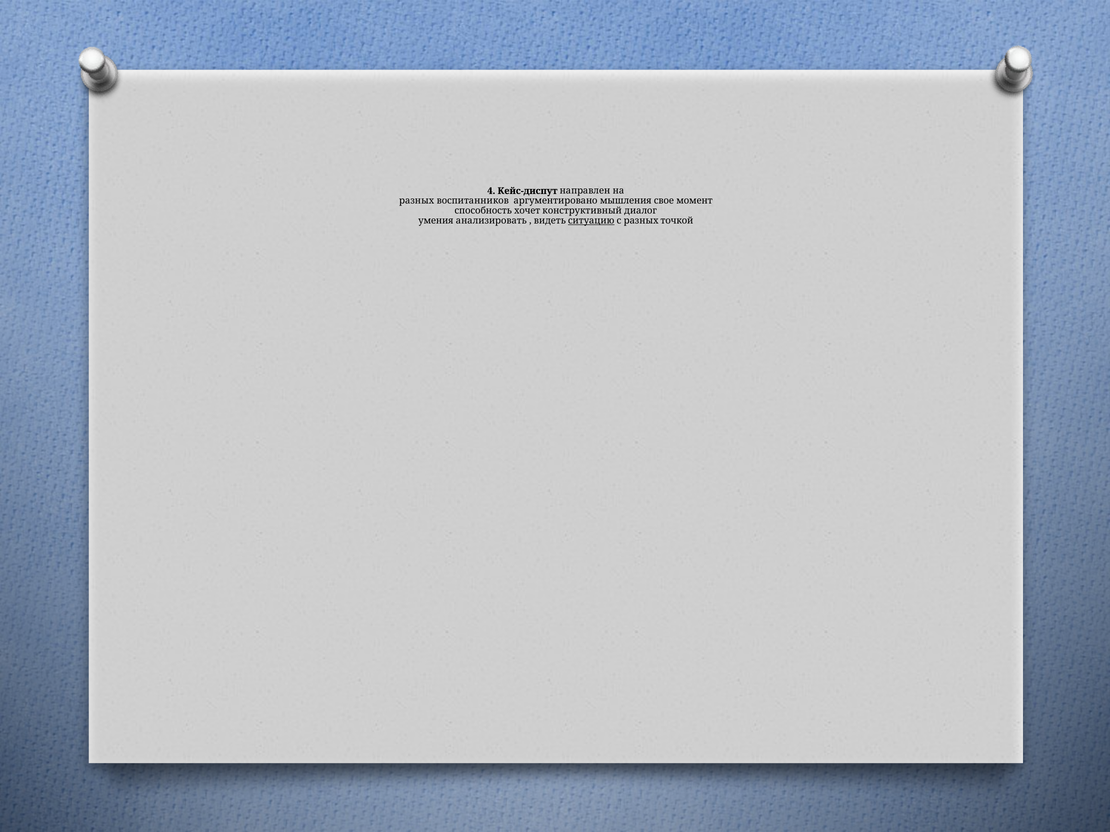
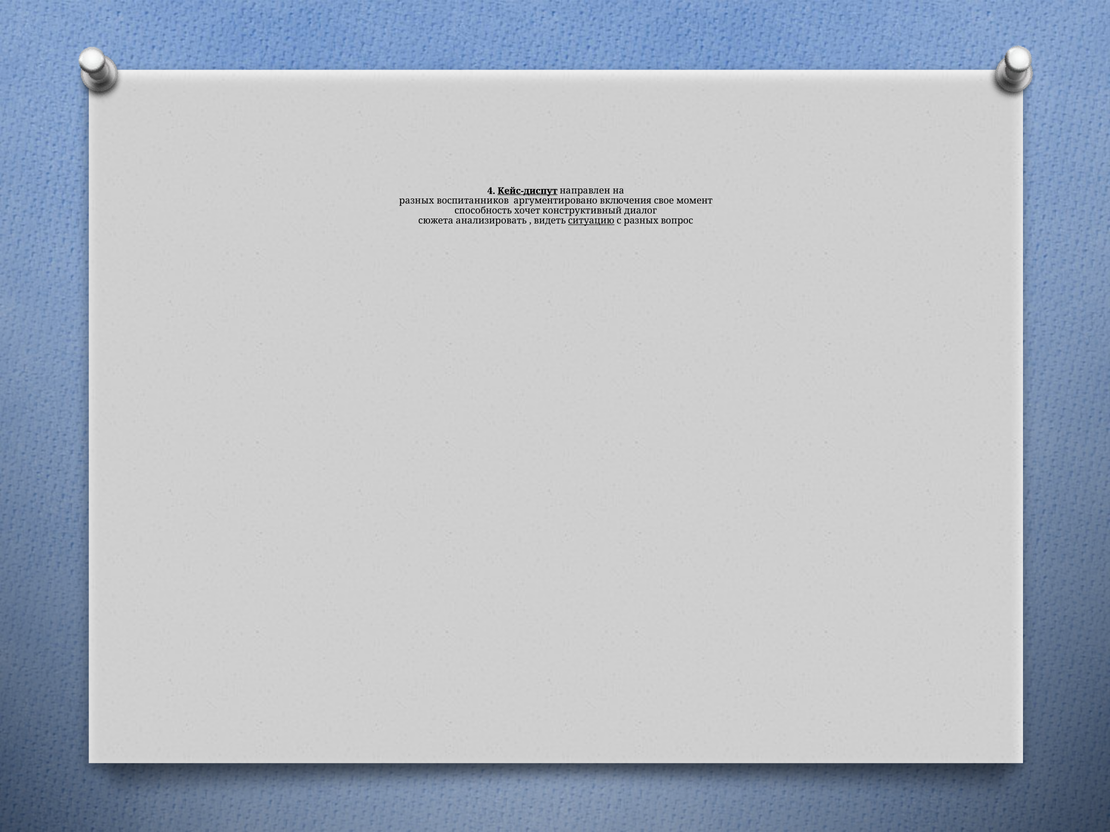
Кейс-диспут underline: none -> present
мышления: мышления -> включения
умения: умения -> сюжета
точкой: точкой -> вопрос
